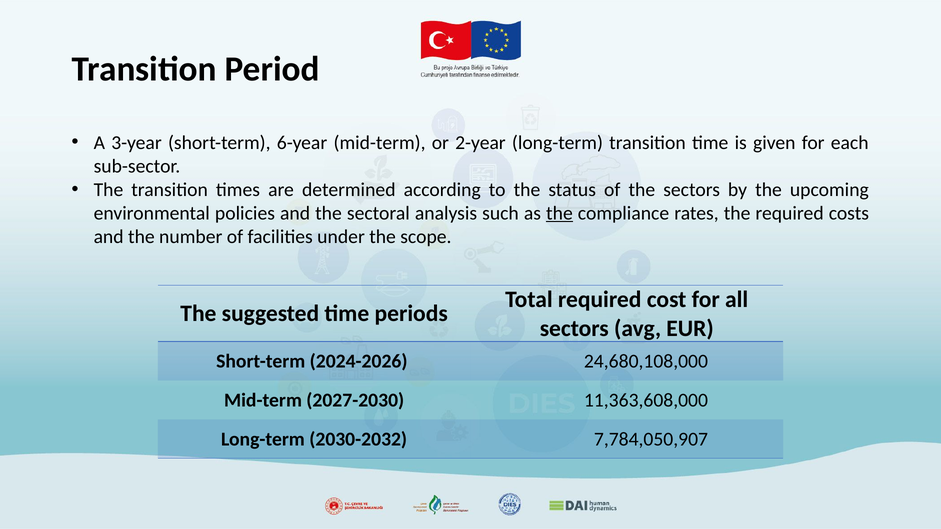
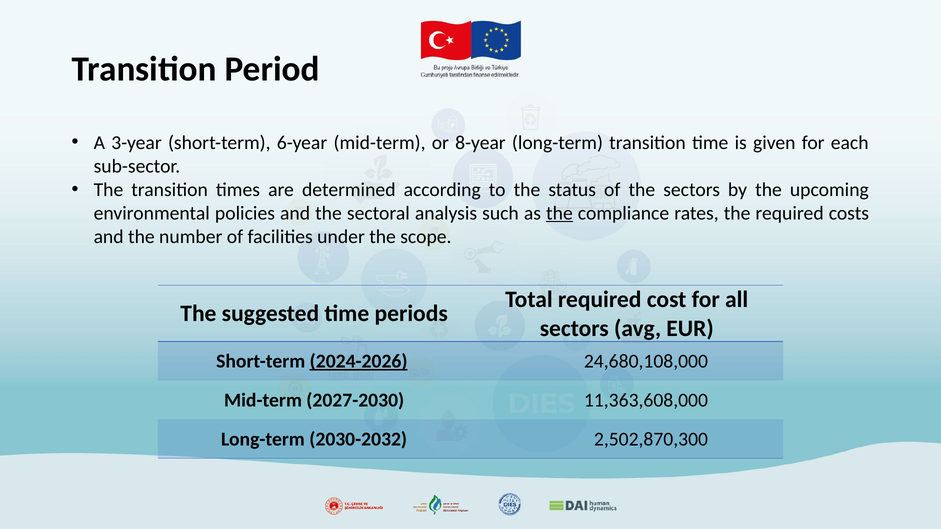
2-year: 2-year -> 8-year
2024-2026 underline: none -> present
7,784,050,907: 7,784,050,907 -> 2,502,870,300
